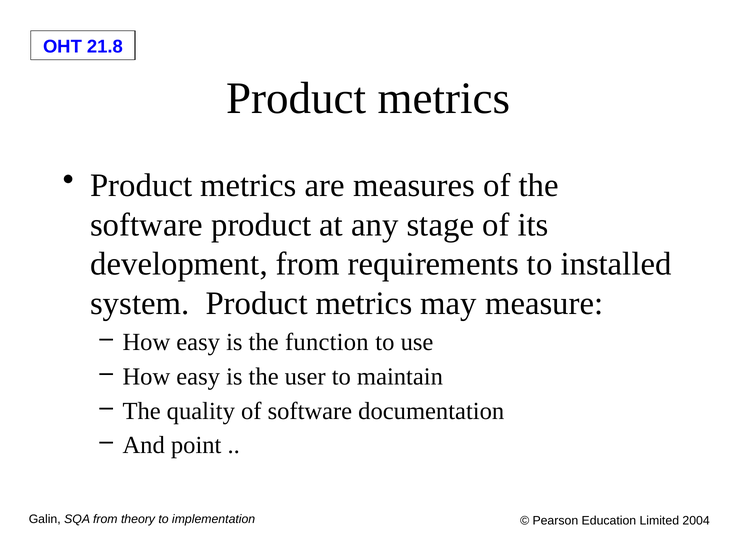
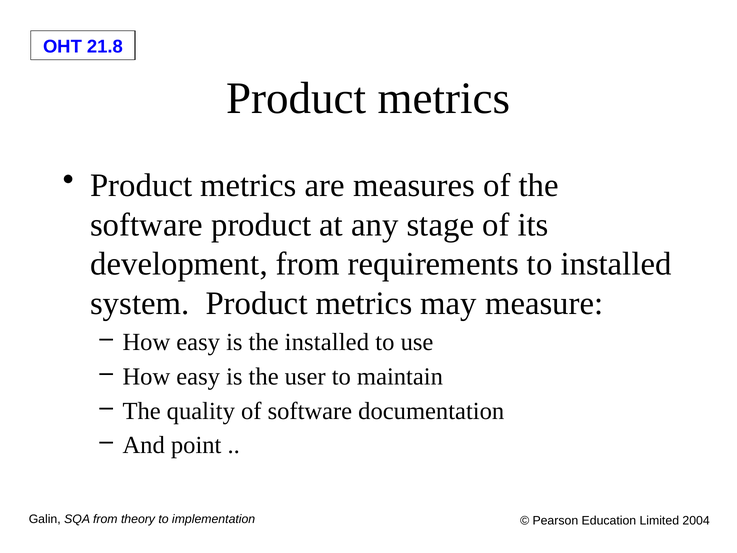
the function: function -> installed
